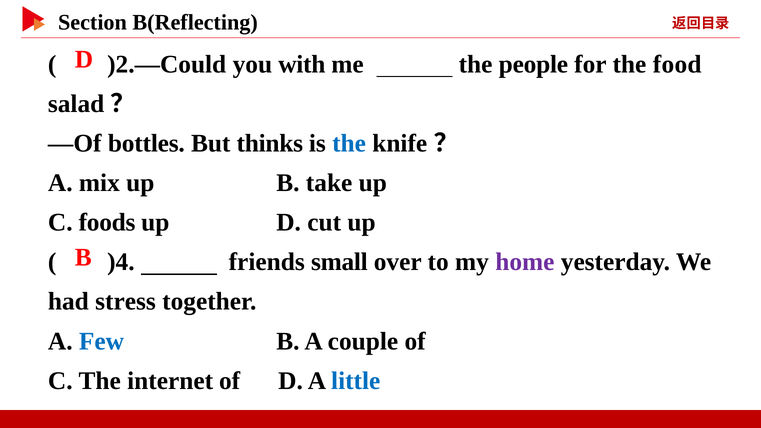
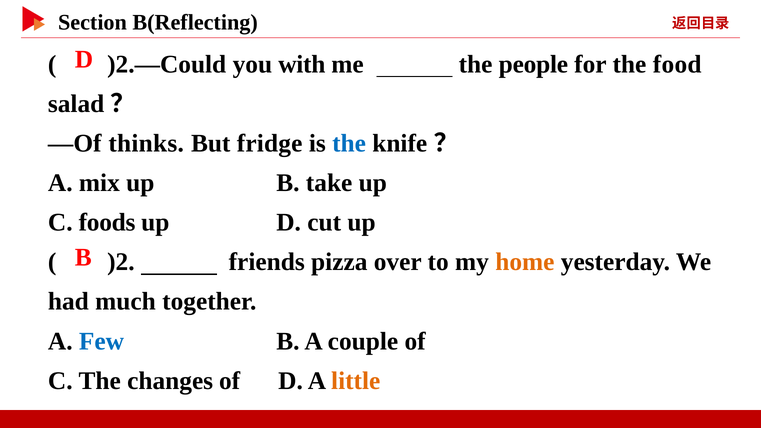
bottles: bottles -> thinks
thinks: thinks -> fridge
)4: )4 -> )2
small: small -> pizza
home colour: purple -> orange
stress: stress -> much
internet: internet -> changes
little colour: blue -> orange
